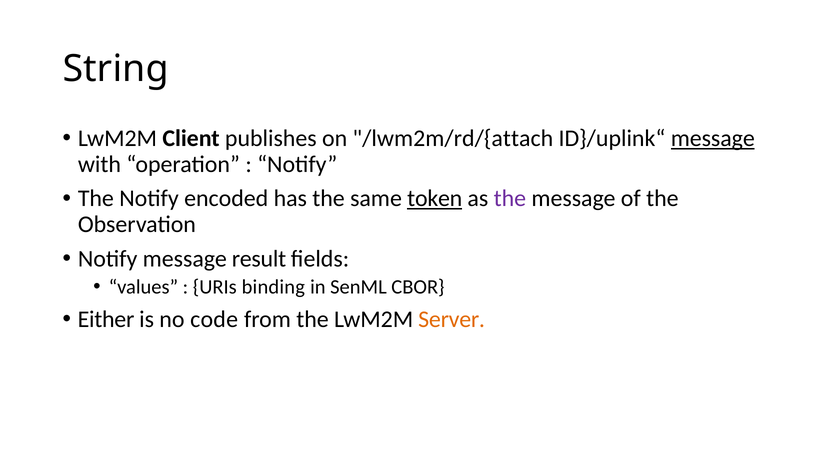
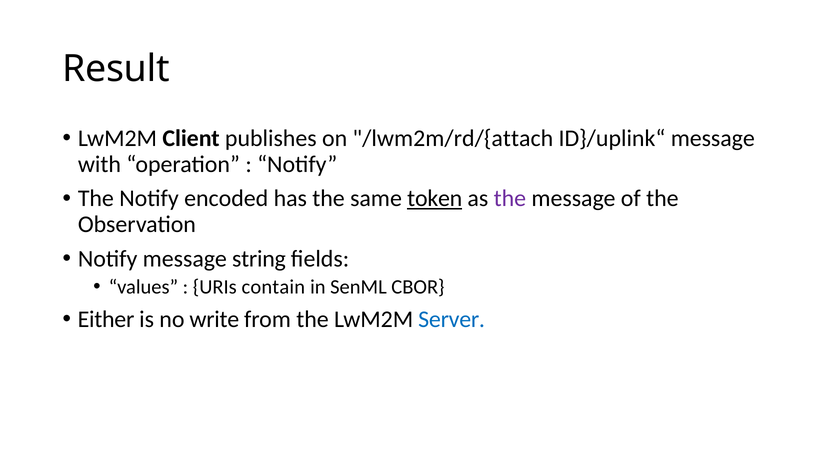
String: String -> Result
message at (713, 139) underline: present -> none
result: result -> string
binding: binding -> contain
code: code -> write
Server colour: orange -> blue
